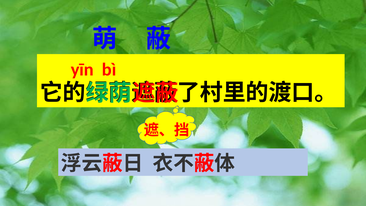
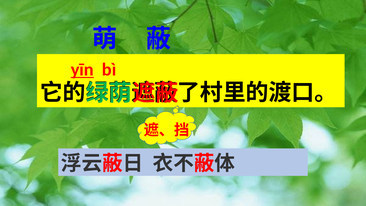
yīn underline: none -> present
